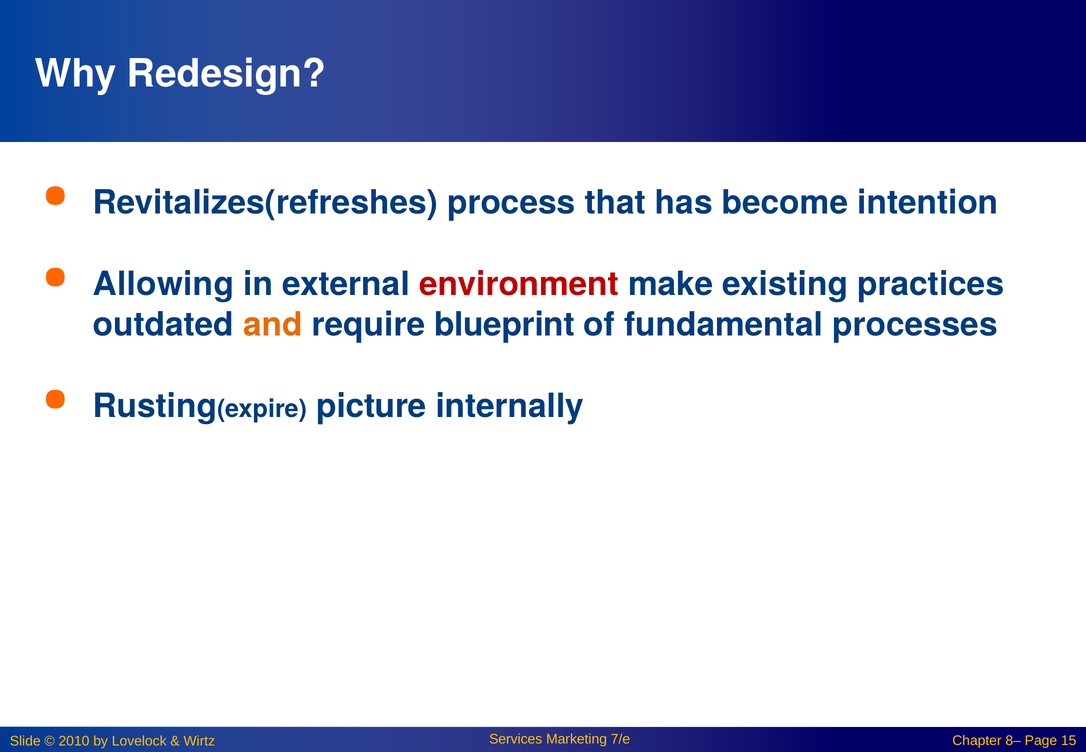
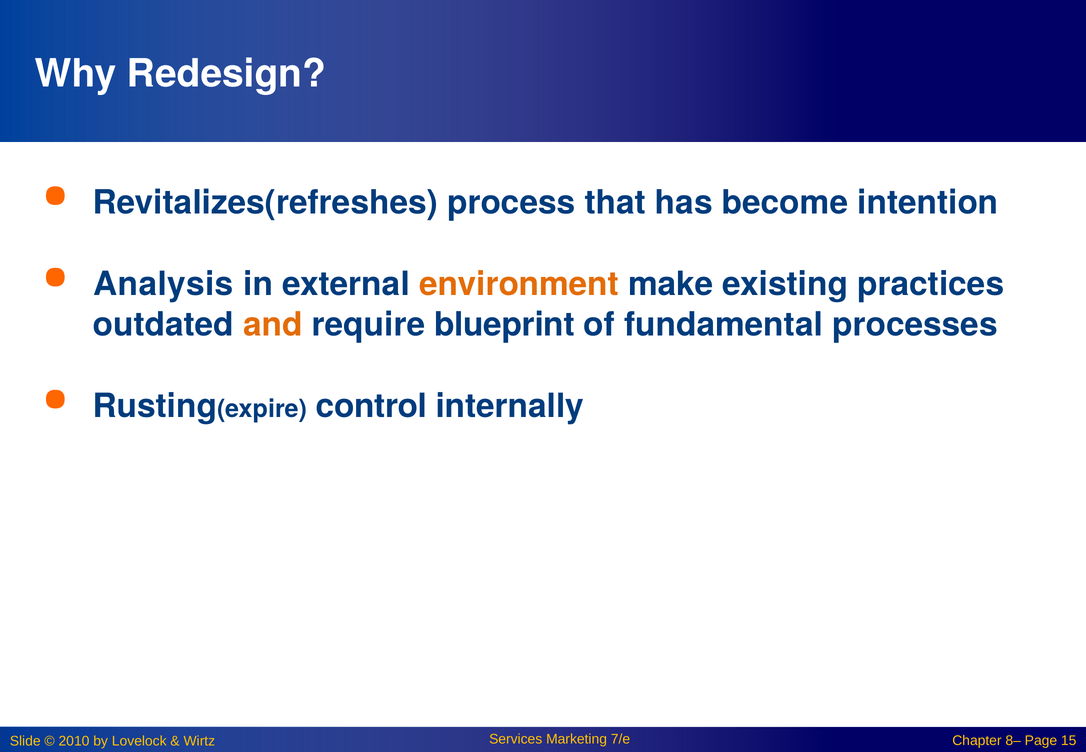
Allowing: Allowing -> Analysis
environment colour: red -> orange
picture: picture -> control
